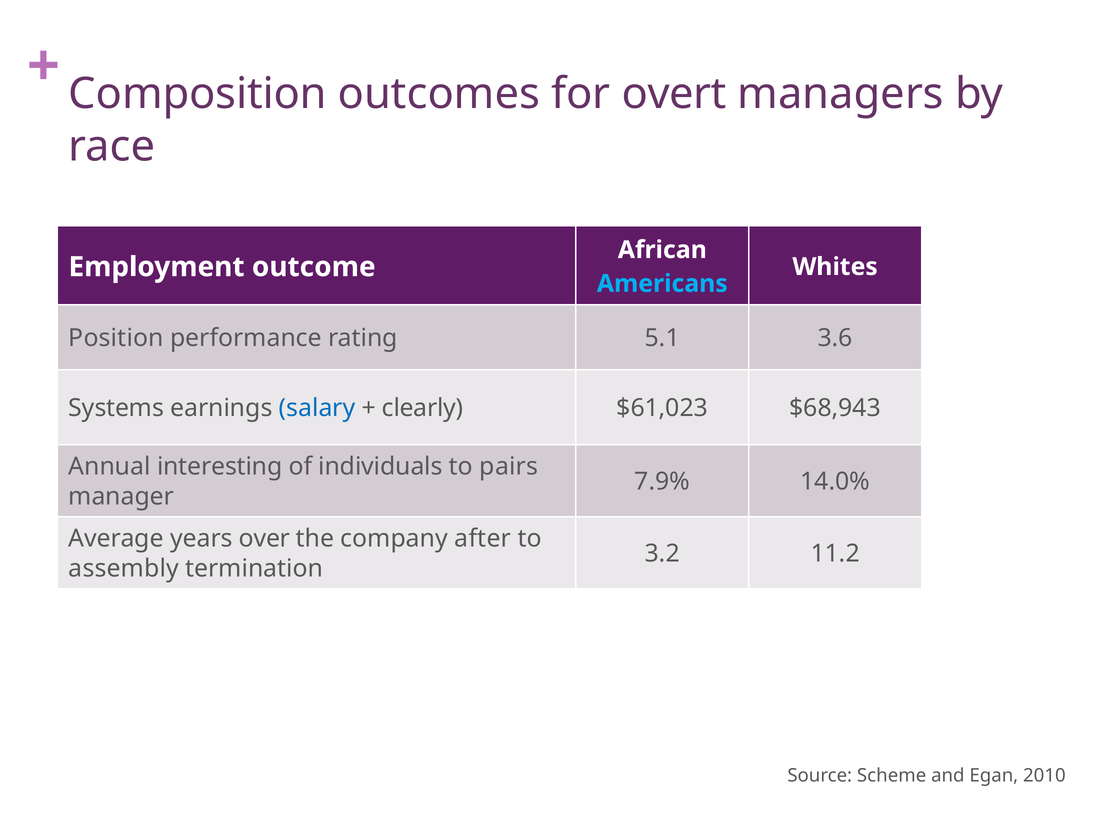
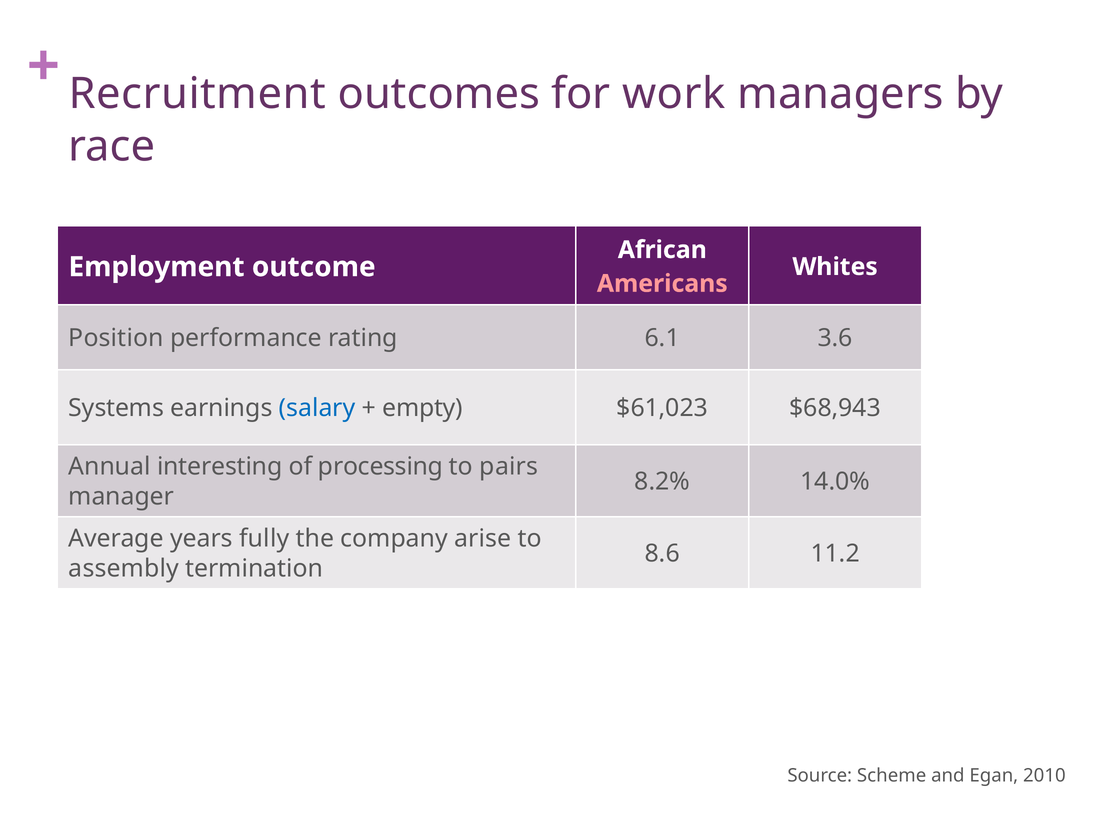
Composition: Composition -> Recruitment
overt: overt -> work
Americans colour: light blue -> pink
5.1: 5.1 -> 6.1
clearly: clearly -> empty
individuals: individuals -> processing
7.9%: 7.9% -> 8.2%
over: over -> fully
after: after -> arise
3.2: 3.2 -> 8.6
